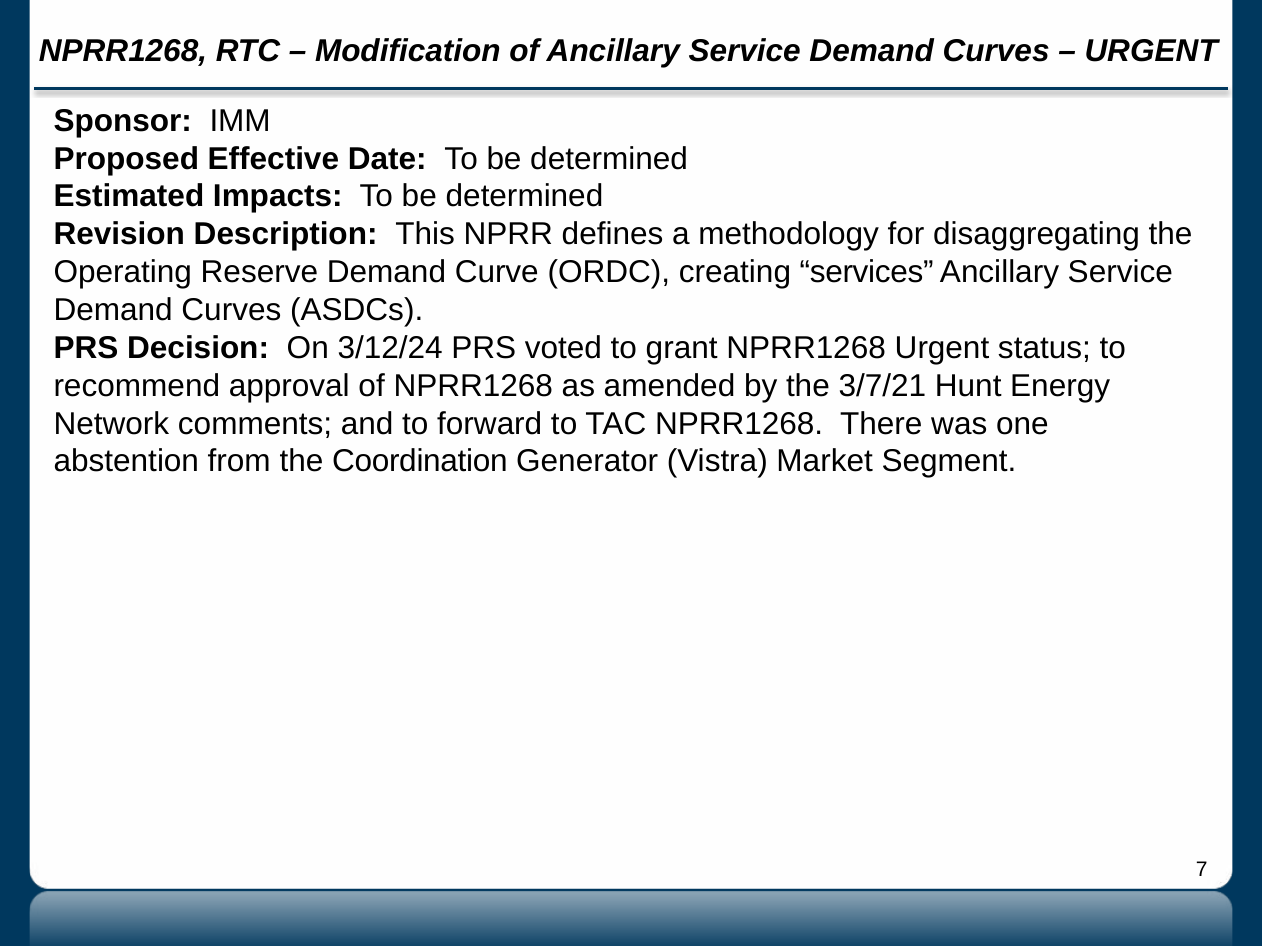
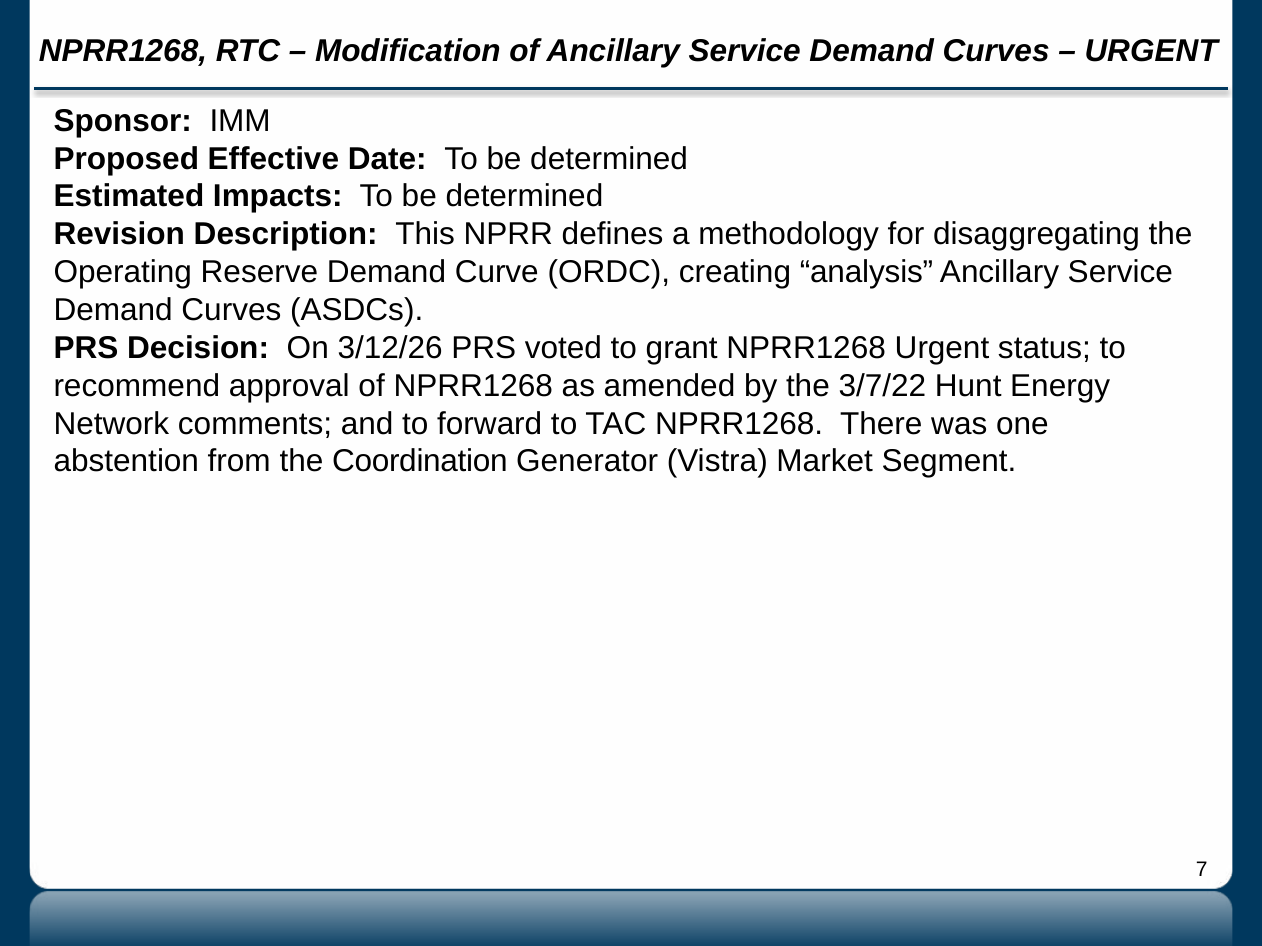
services: services -> analysis
3/12/24: 3/12/24 -> 3/12/26
3/7/21: 3/7/21 -> 3/7/22
